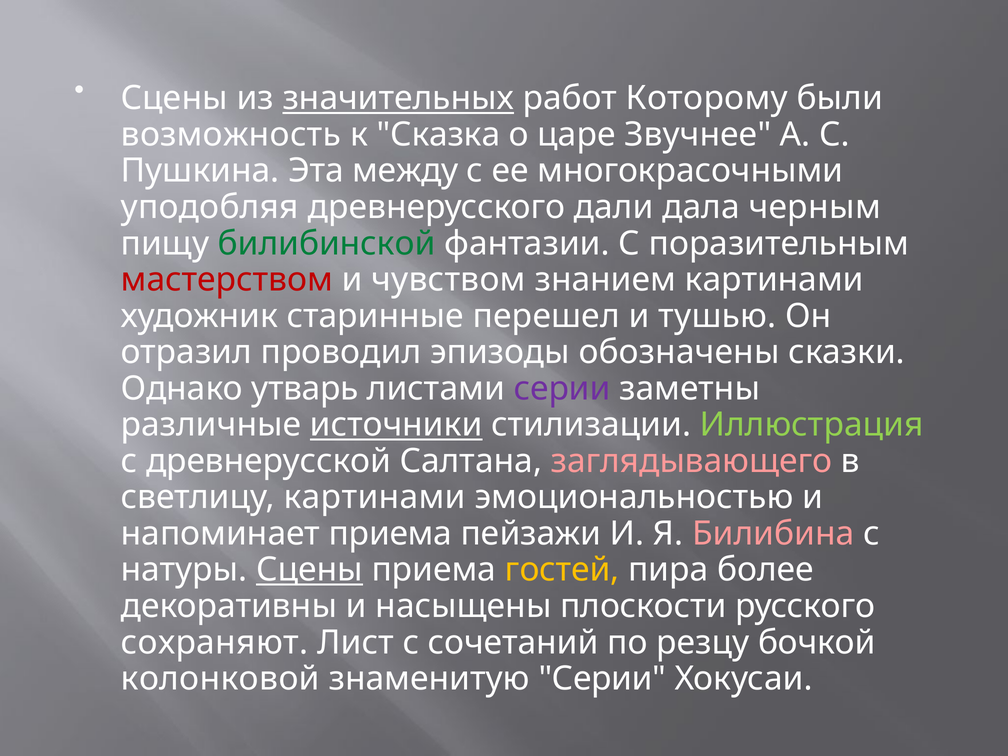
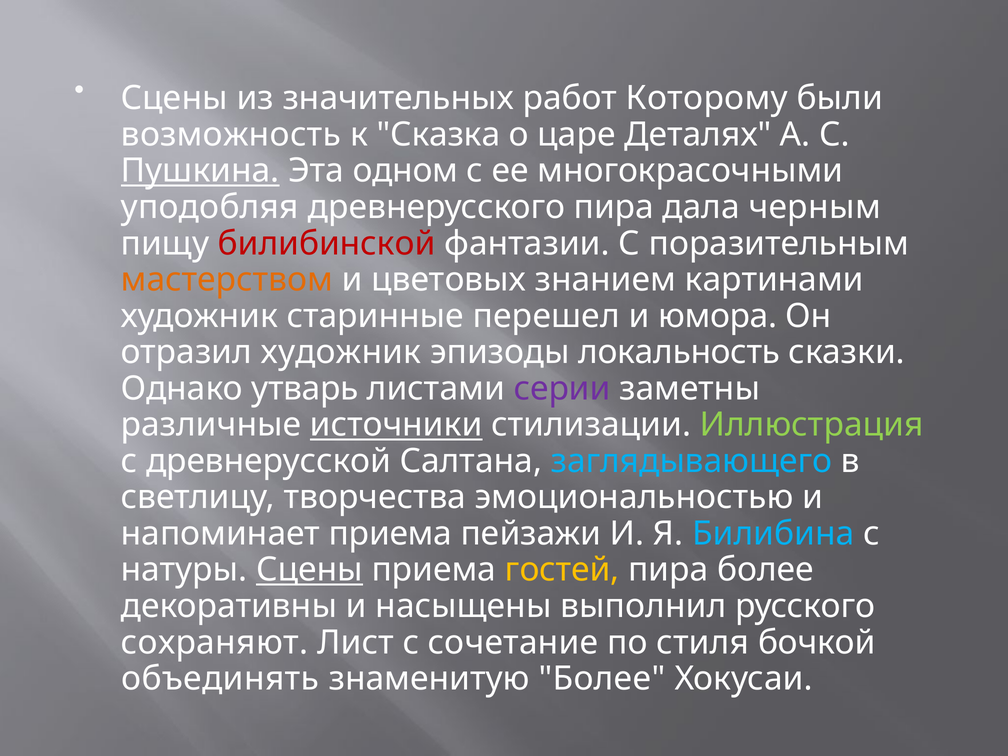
значительных underline: present -> none
Звучнее: Звучнее -> Деталях
Пушкина underline: none -> present
между: между -> одном
древнерусского дали: дали -> пира
билибинской colour: green -> red
мастерством colour: red -> orange
чувством: чувством -> цветовых
тушью: тушью -> юмора
отразил проводил: проводил -> художник
обозначены: обозначены -> локальность
заглядывающего colour: pink -> light blue
светлицу картинами: картинами -> творчества
Билибина colour: pink -> light blue
плоскости: плоскости -> выполнил
сочетаний: сочетаний -> сочетание
резцу: резцу -> стиля
колонковой: колонковой -> объединять
знаменитую Серии: Серии -> Более
